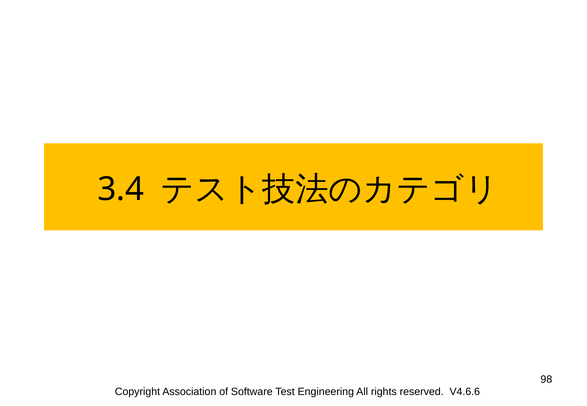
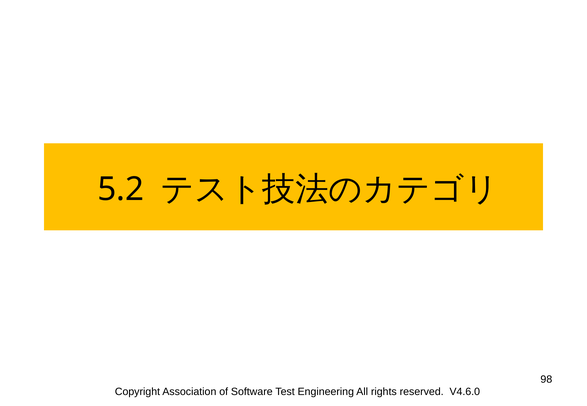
3.4: 3.4 -> 5.2
V4.6.6: V4.6.6 -> V4.6.0
